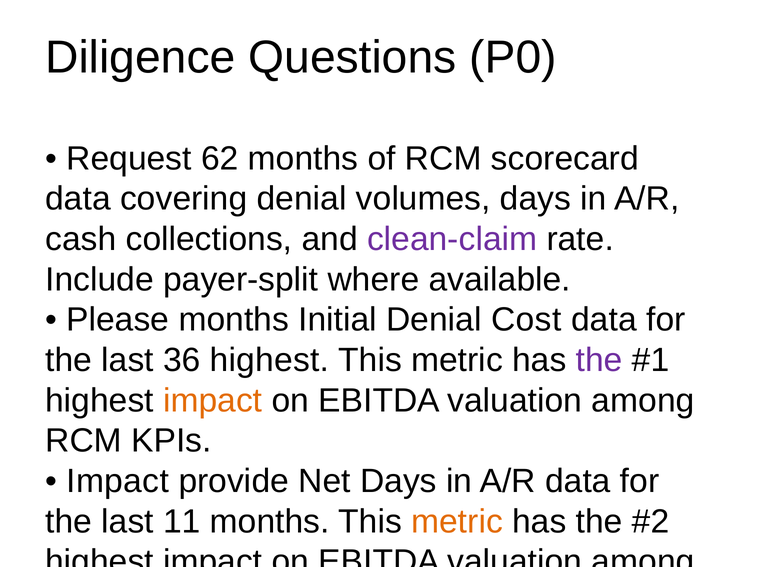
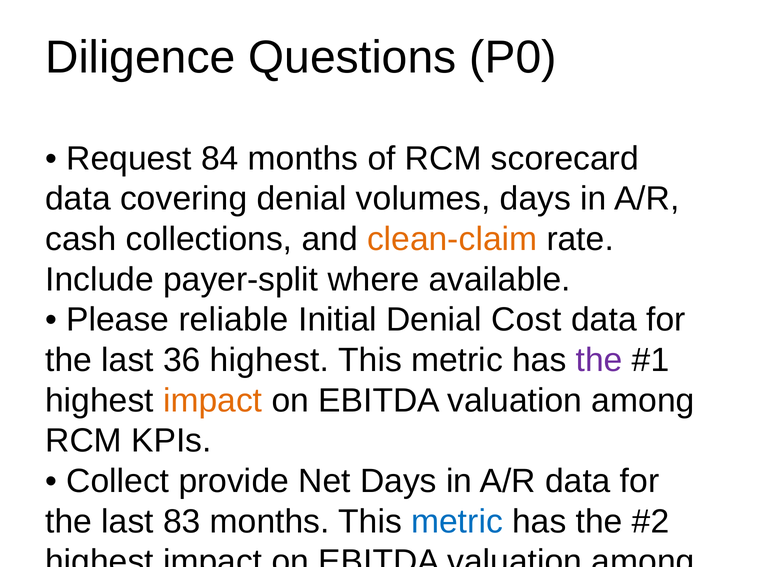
62: 62 -> 84
clean-claim colour: purple -> orange
Please months: months -> reliable
Impact at (118, 482): Impact -> Collect
11: 11 -> 83
metric at (457, 522) colour: orange -> blue
